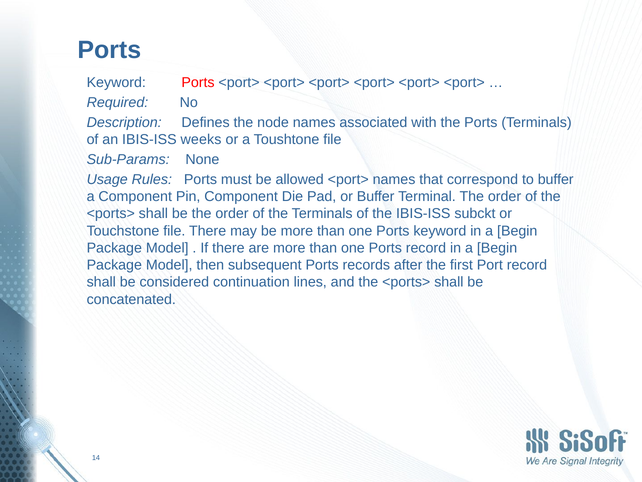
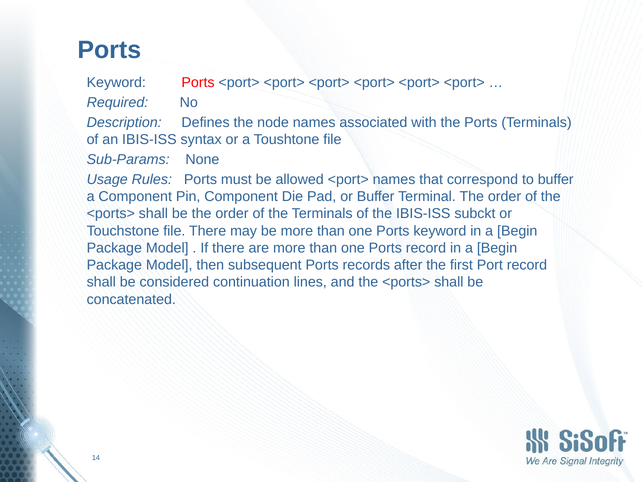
weeks: weeks -> syntax
